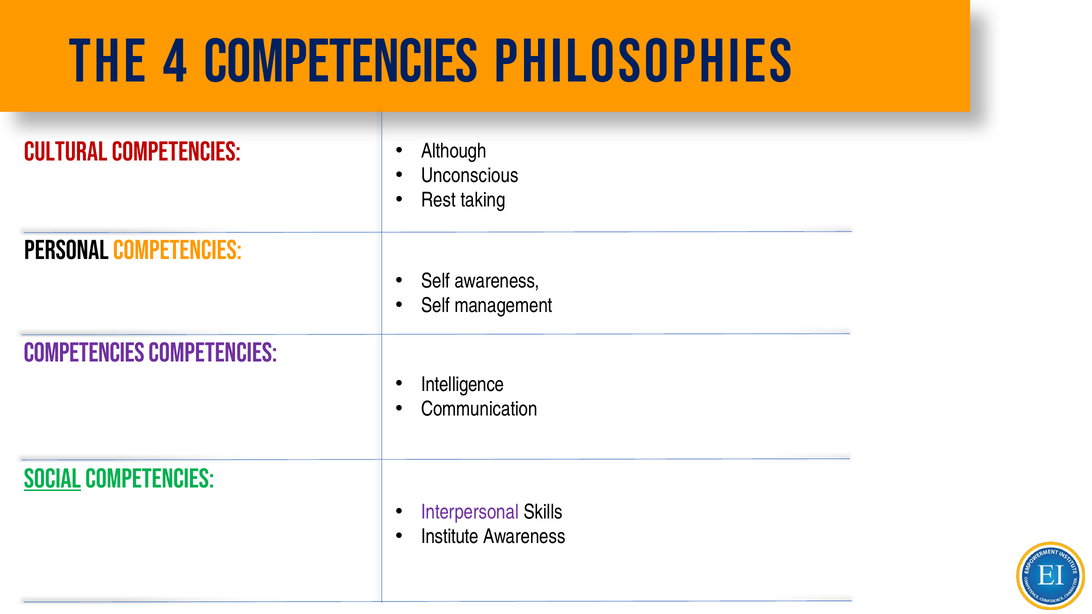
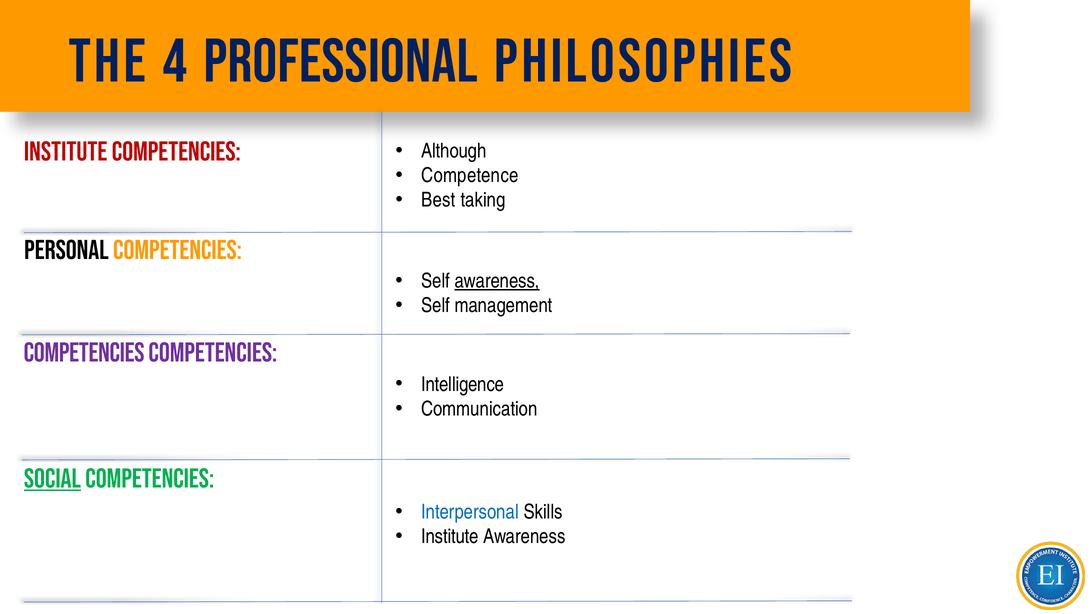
4 competencies: competencies -> professional
Cultural at (66, 152): Cultural -> Institute
Unconscious: Unconscious -> Competence
Rest: Rest -> Best
awareness at (497, 281) underline: none -> present
Interpersonal colour: purple -> blue
